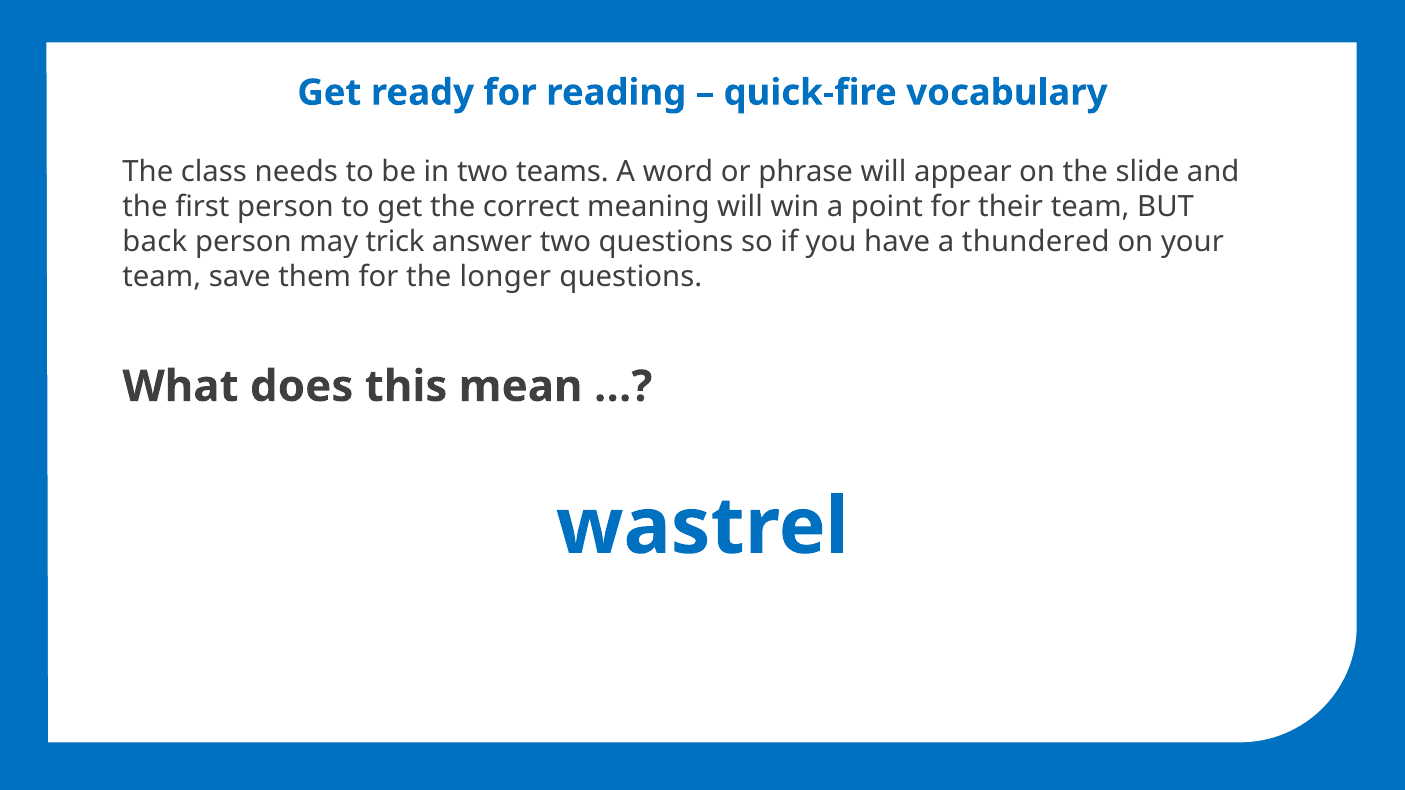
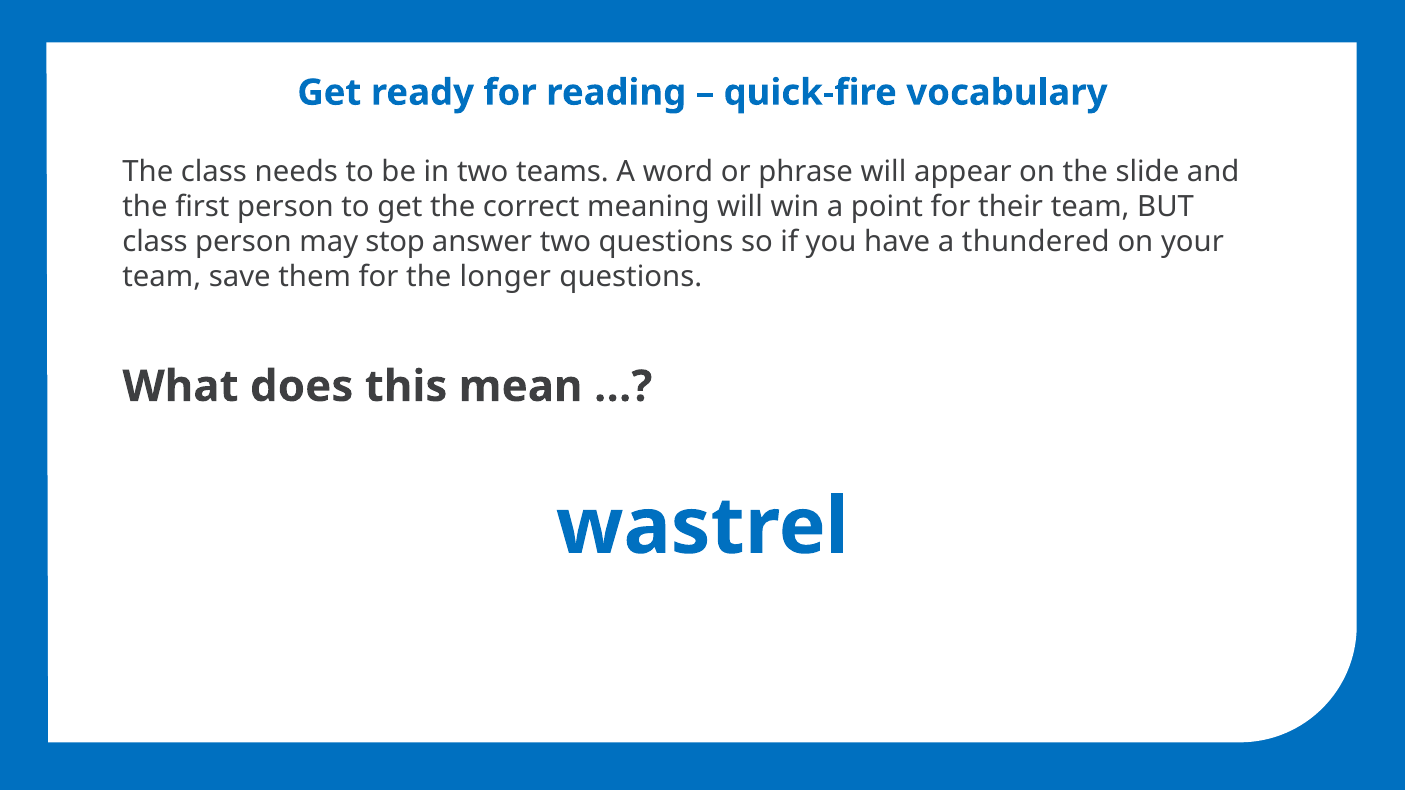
back at (155, 242): back -> class
trick: trick -> stop
